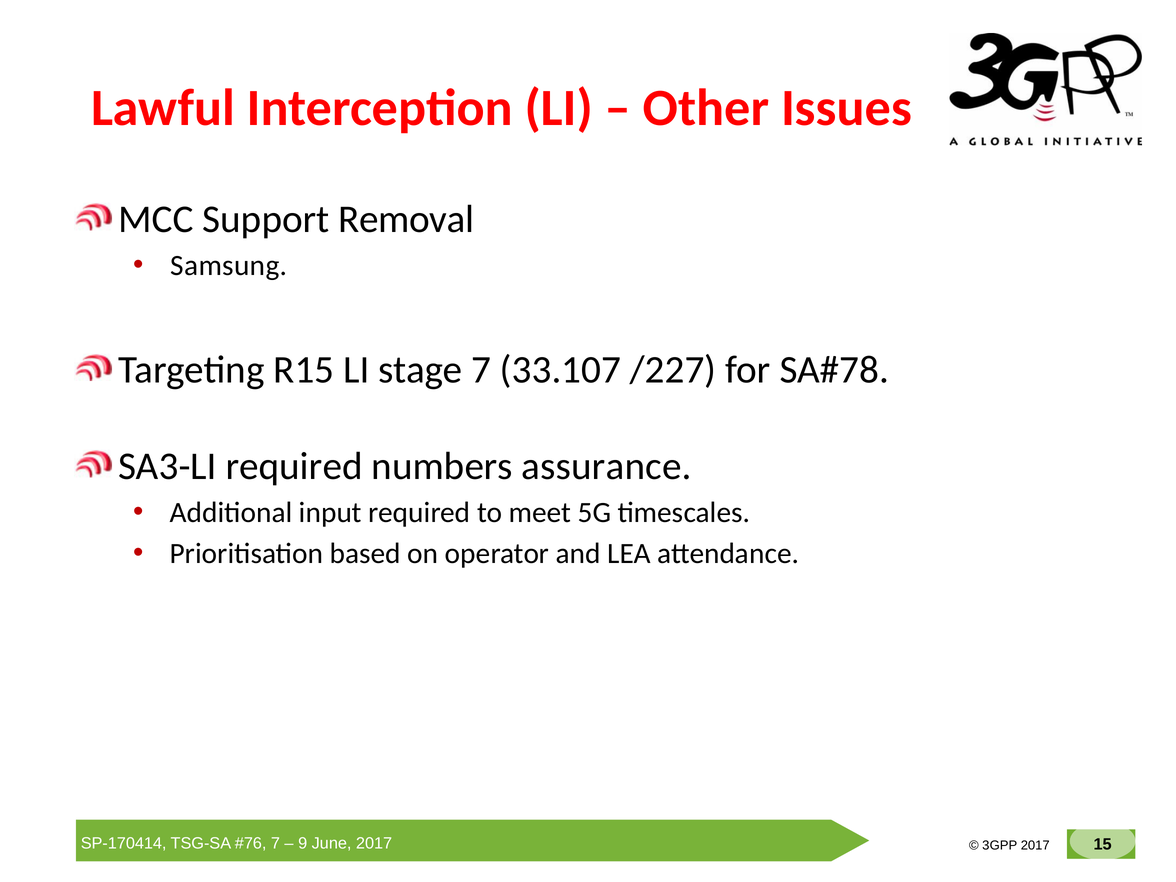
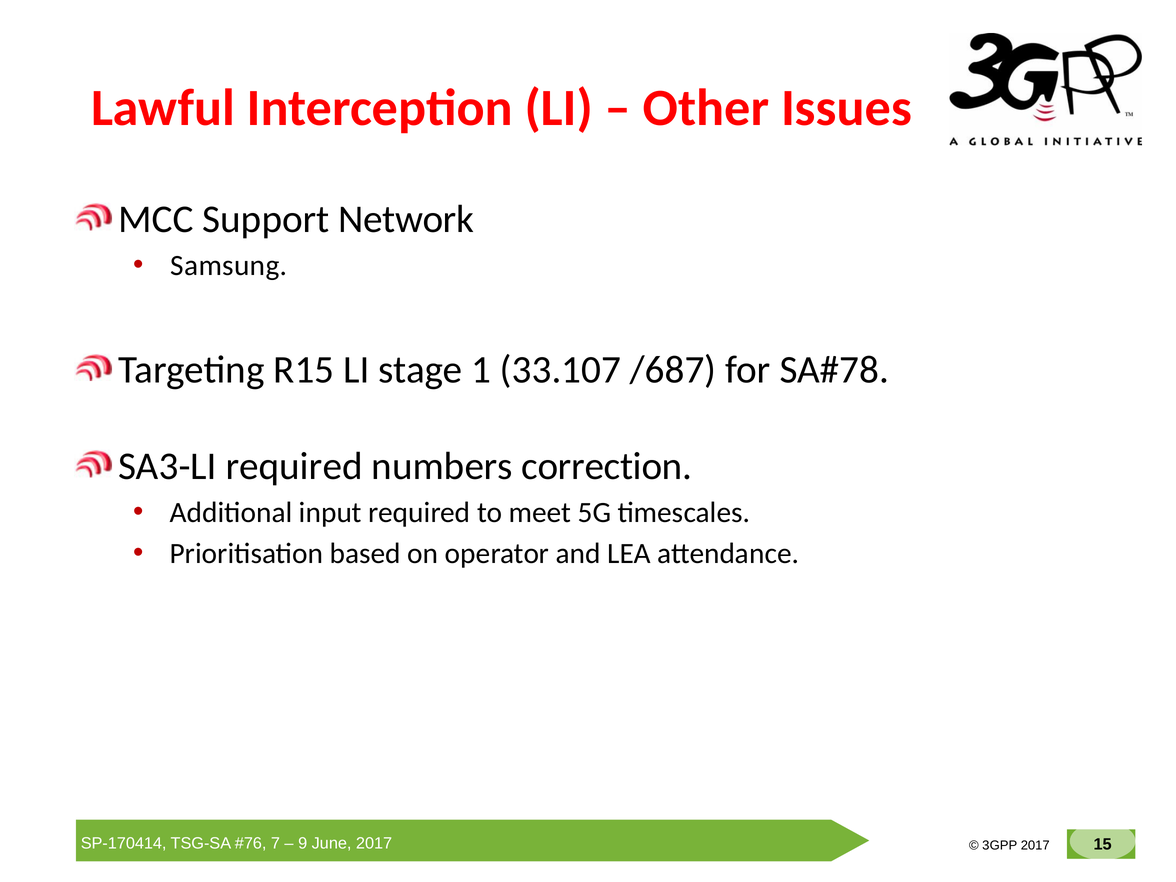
Removal: Removal -> Network
stage 7: 7 -> 1
/227: /227 -> /687
assurance: assurance -> correction
